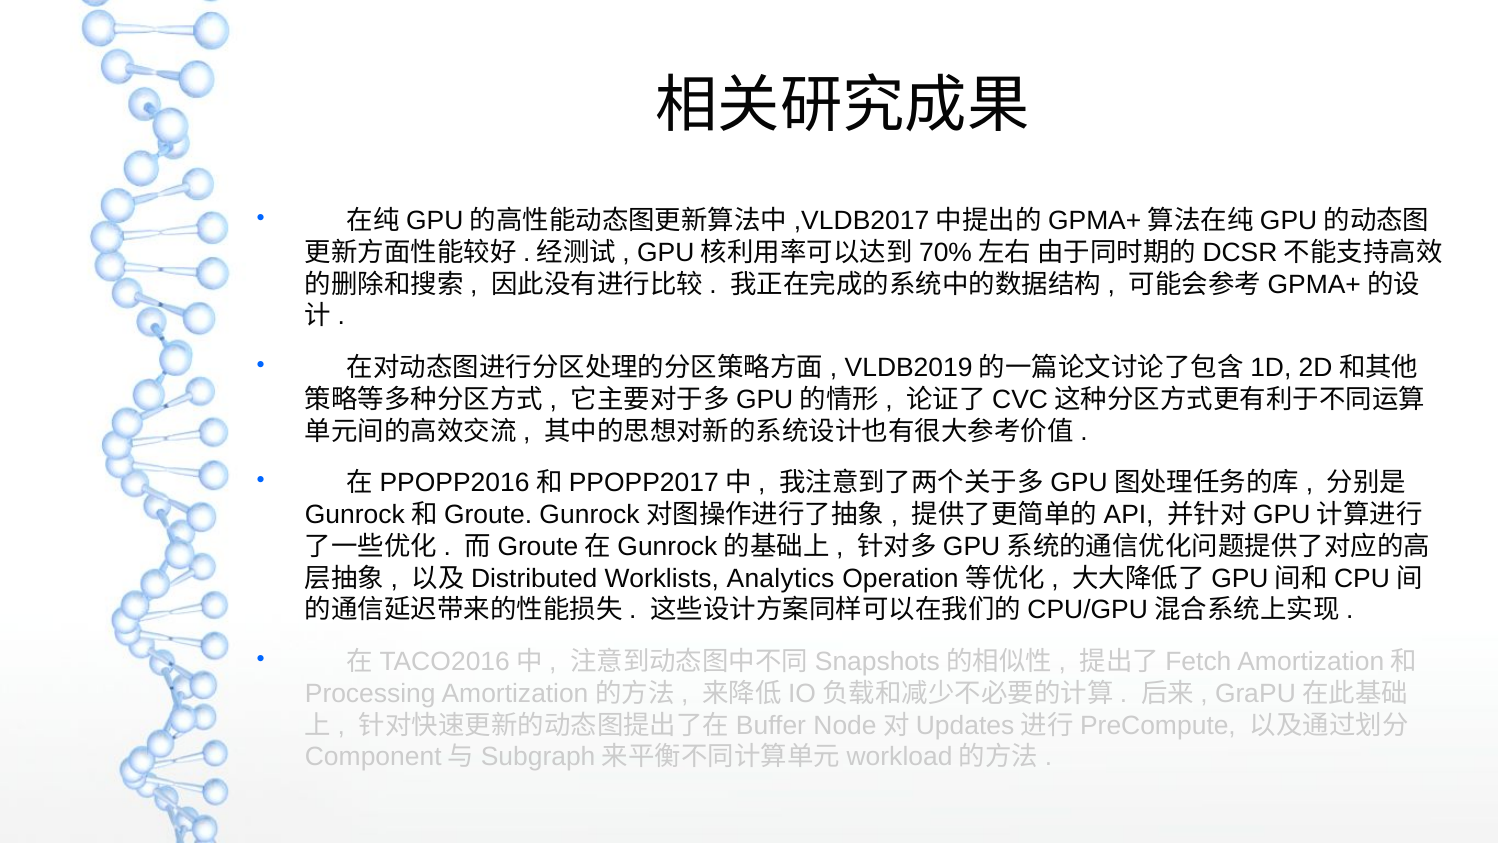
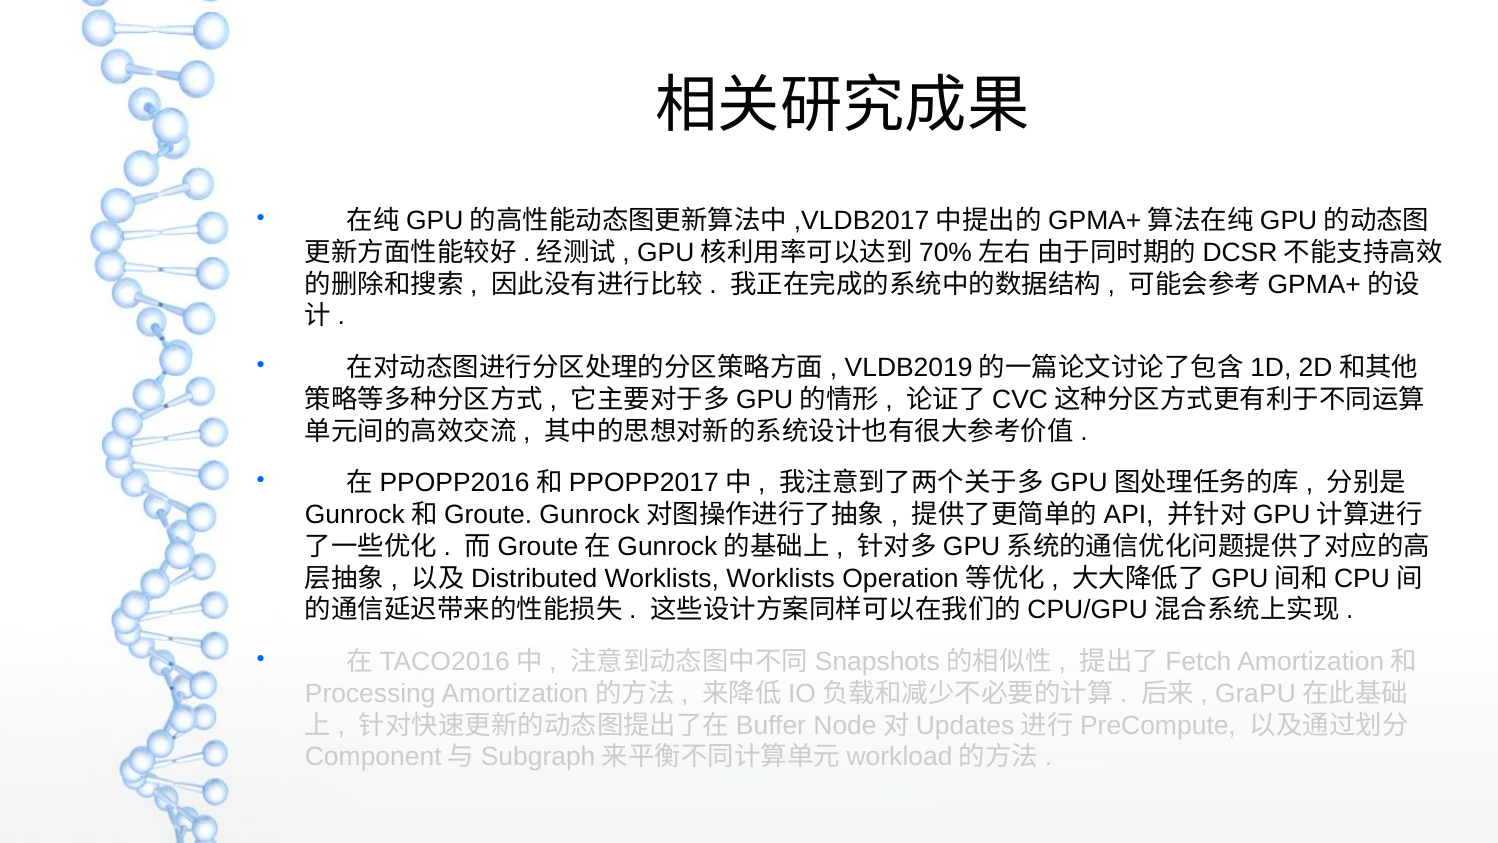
Worklists Analytics: Analytics -> Worklists
